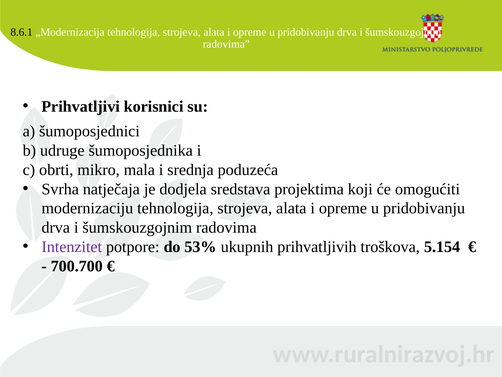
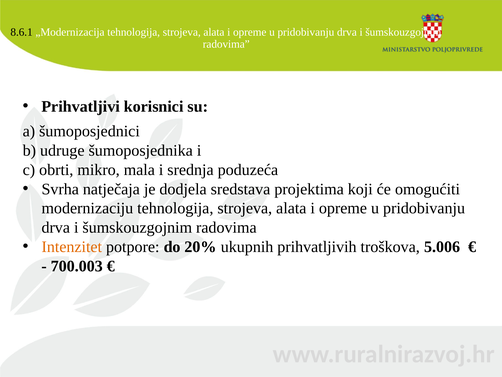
Intenzitet colour: purple -> orange
53%: 53% -> 20%
5.154: 5.154 -> 5.006
700.700: 700.700 -> 700.003
